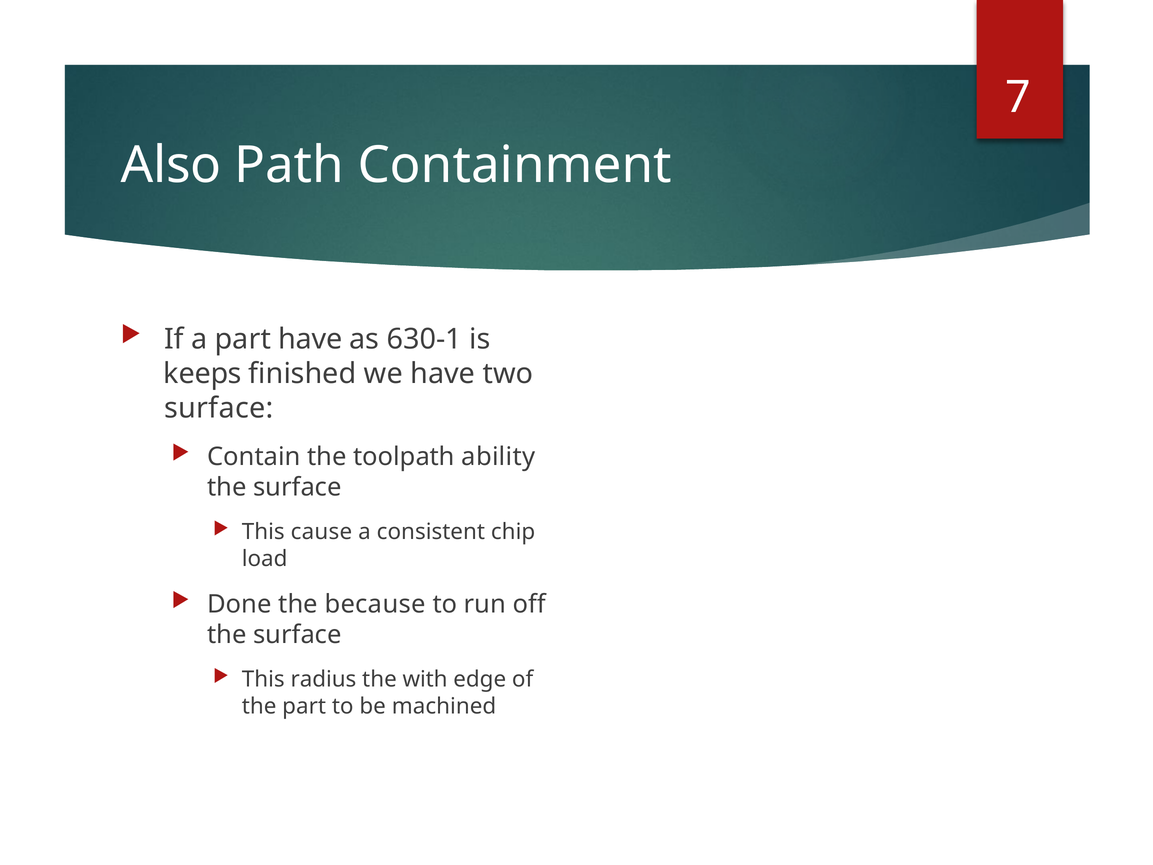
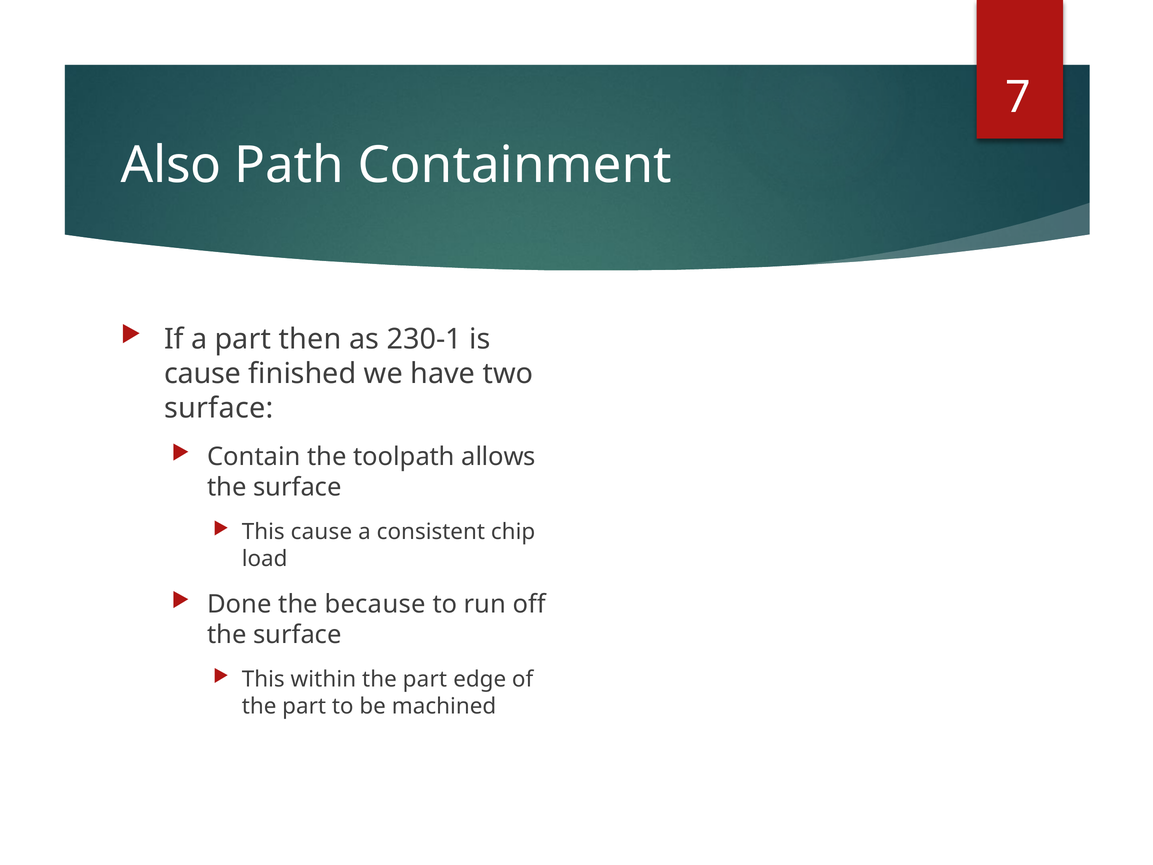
part have: have -> then
630-1: 630-1 -> 230-1
keeps at (203, 374): keeps -> cause
ability: ability -> allows
radius: radius -> within
with at (425, 679): with -> part
